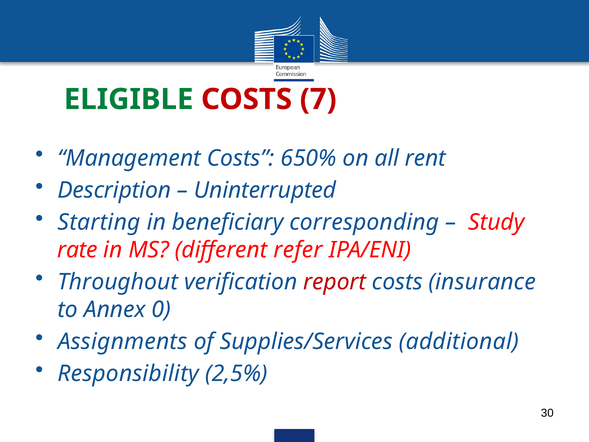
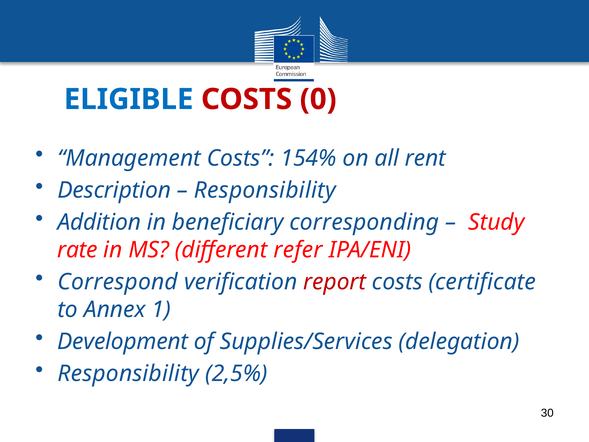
ELIGIBLE colour: green -> blue
7: 7 -> 0
650%: 650% -> 154%
Uninterrupted at (265, 190): Uninterrupted -> Responsibility
Starting: Starting -> Addition
Throughout: Throughout -> Correspond
insurance: insurance -> certificate
0: 0 -> 1
Assignments: Assignments -> Development
additional: additional -> delegation
